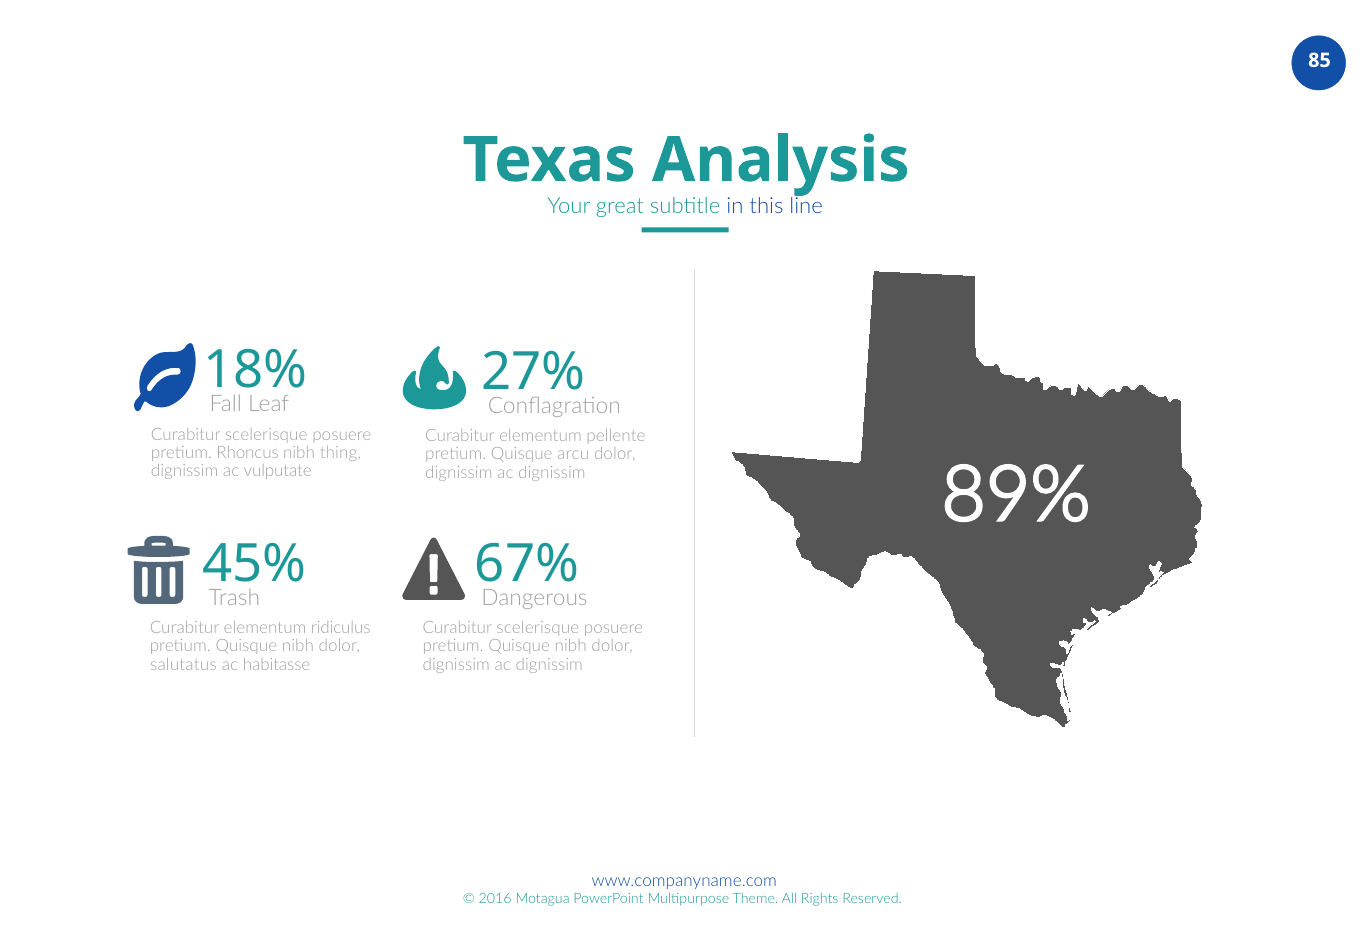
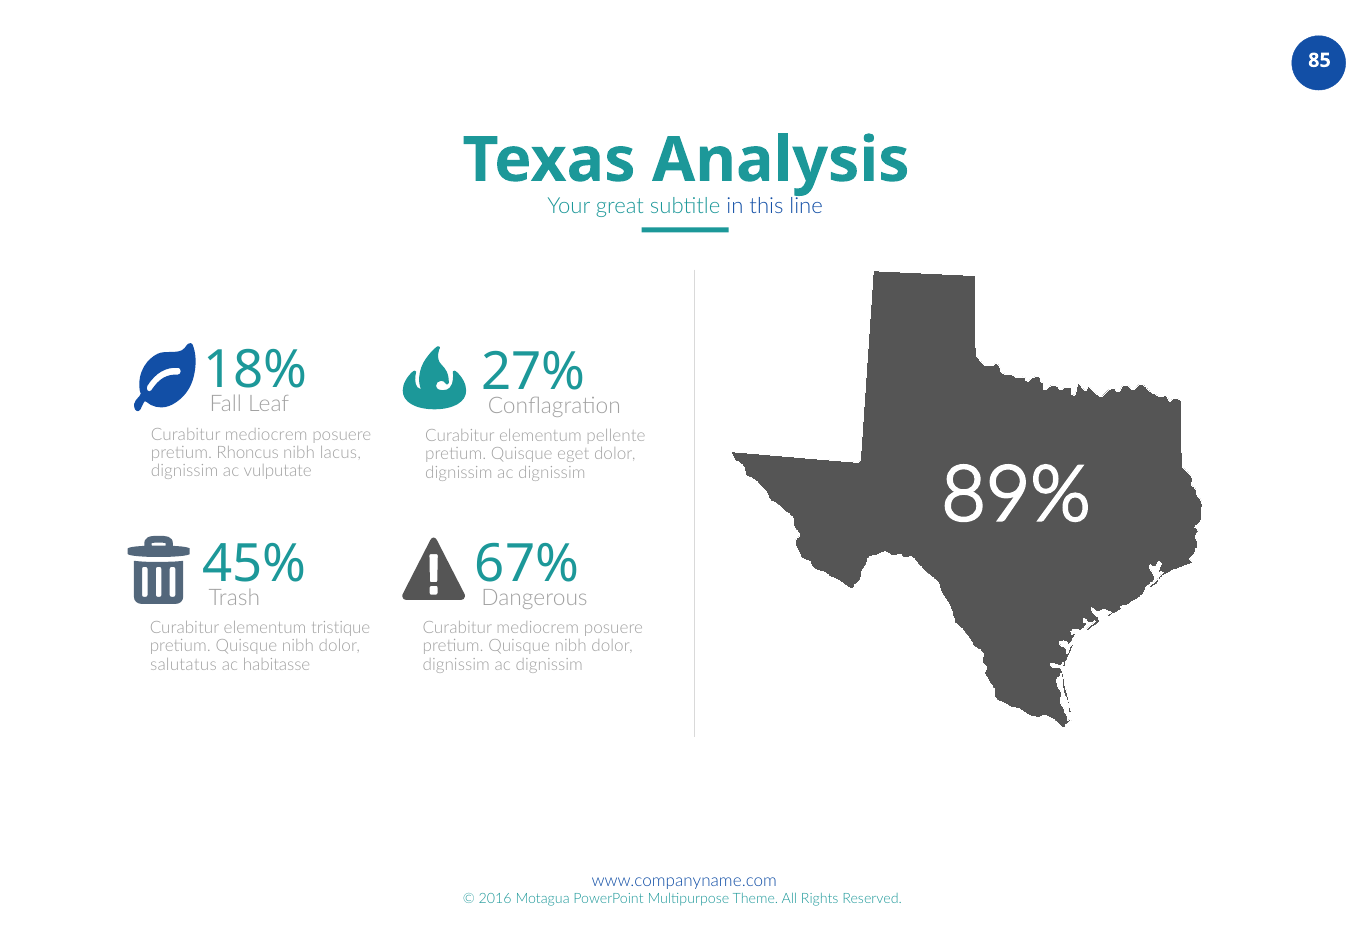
scelerisque at (266, 434): scelerisque -> mediocrem
thing: thing -> lacus
arcu: arcu -> eget
ridiculus: ridiculus -> tristique
scelerisque at (538, 628): scelerisque -> mediocrem
